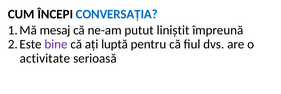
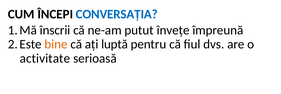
mesaj: mesaj -> înscrii
liniștit: liniștit -> învețe
bine colour: purple -> orange
